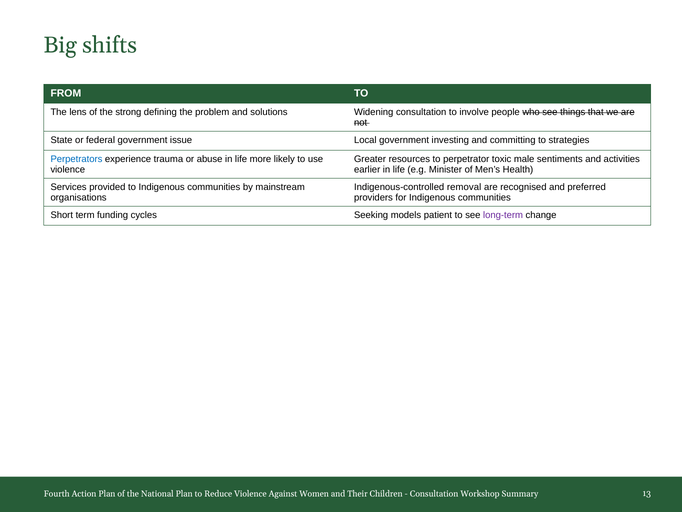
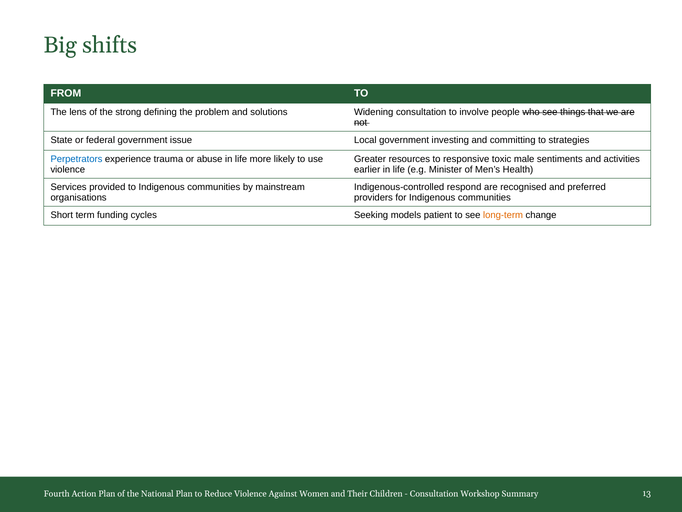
perpetrator: perpetrator -> responsive
removal: removal -> respond
long-term colour: purple -> orange
